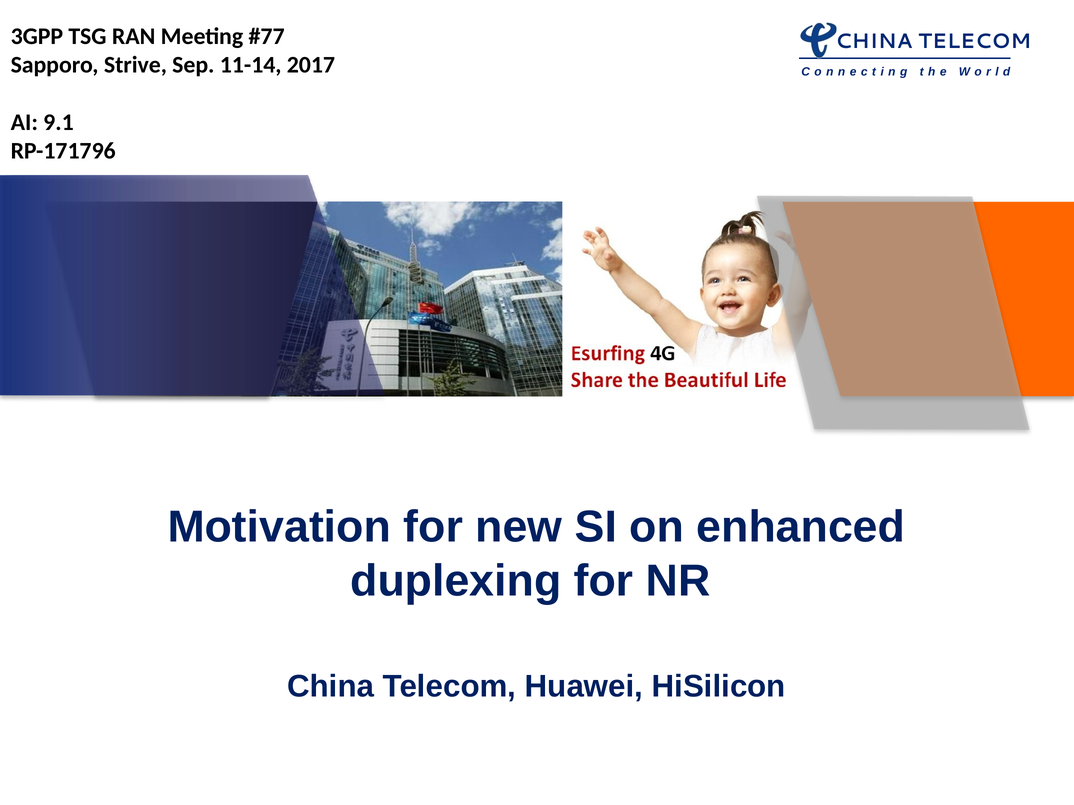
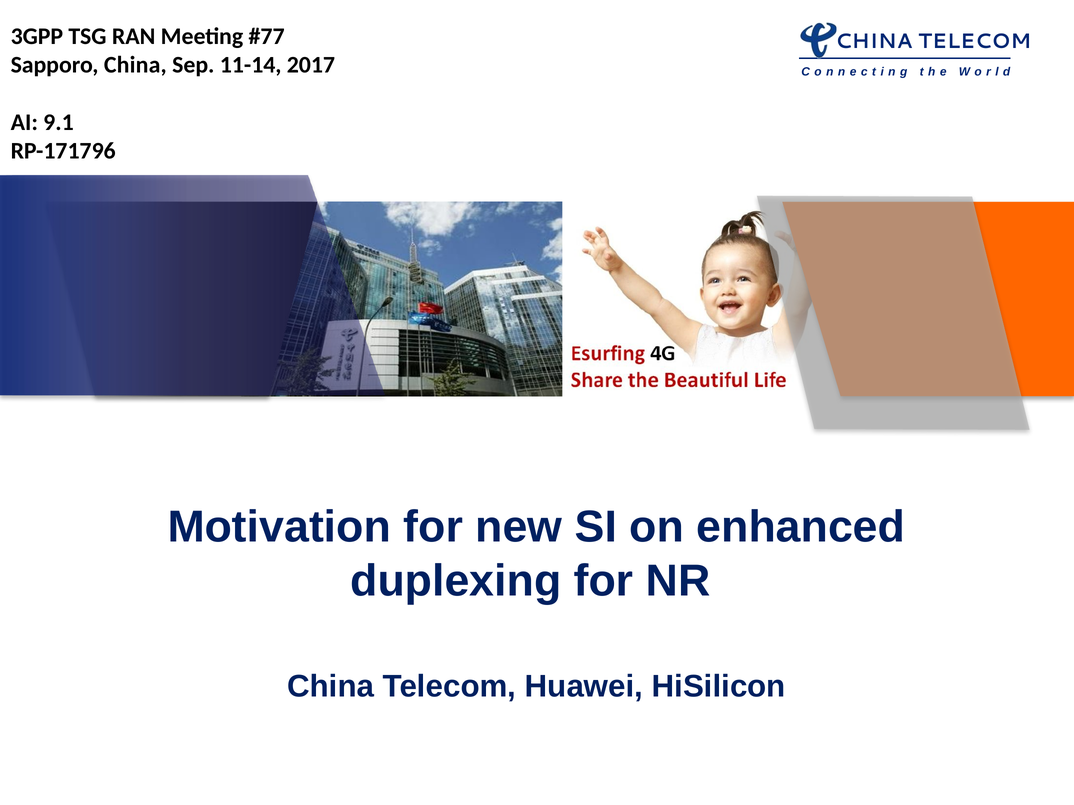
Sapporo Strive: Strive -> China
